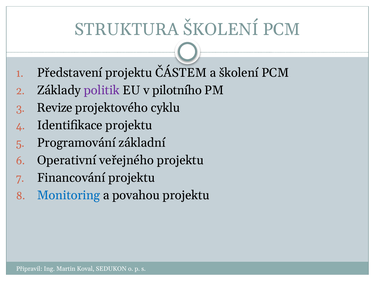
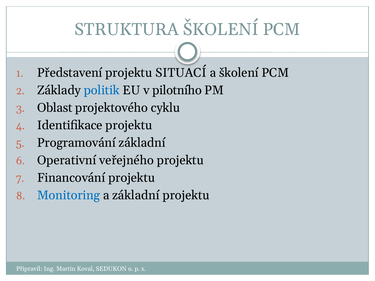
ČÁSTEM: ČÁSTEM -> SITUACÍ
politik colour: purple -> blue
Revize: Revize -> Oblast
a povahou: povahou -> základní
